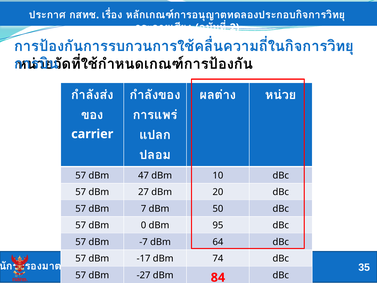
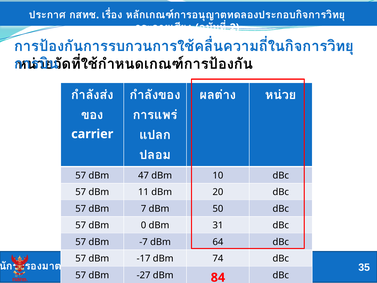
27: 27 -> 11
95: 95 -> 31
